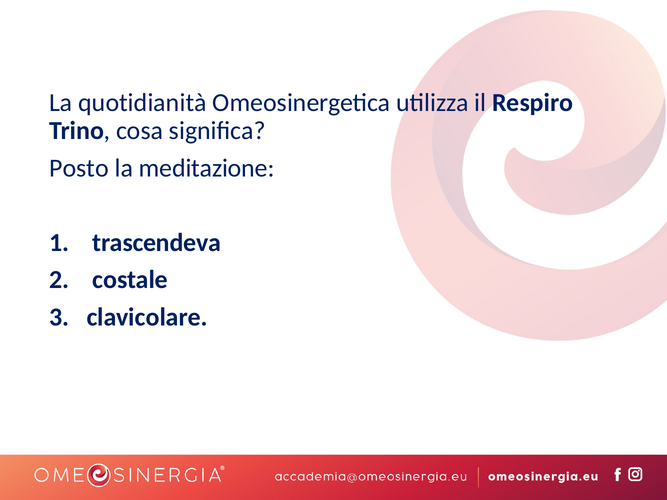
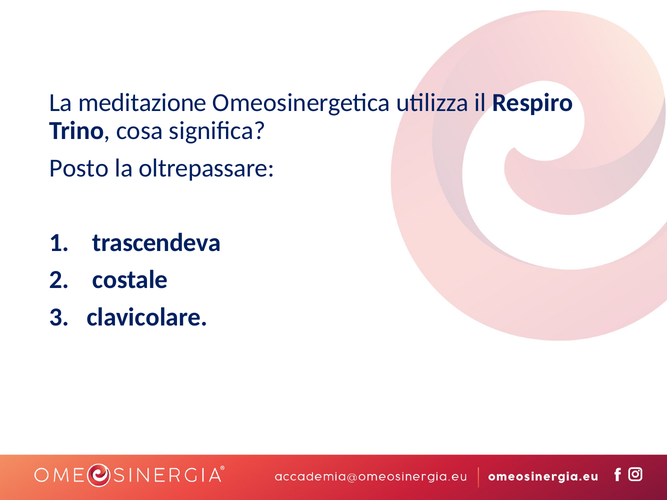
quotidianità: quotidianità -> meditazione
meditazione: meditazione -> oltrepassare
